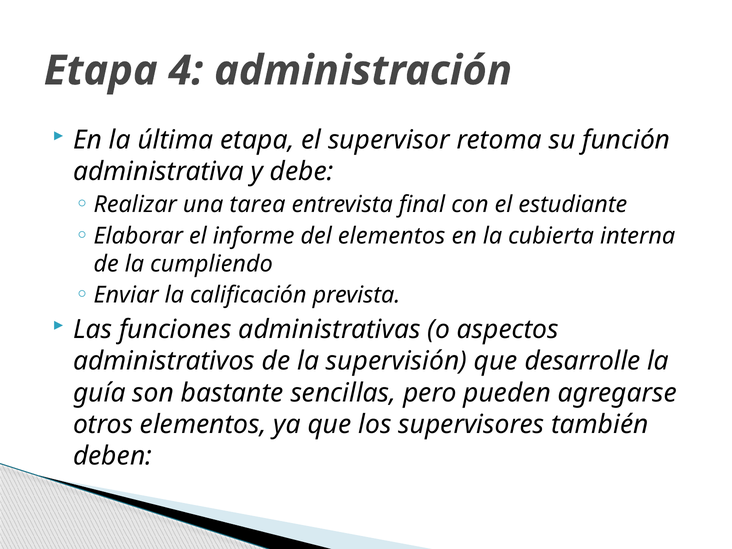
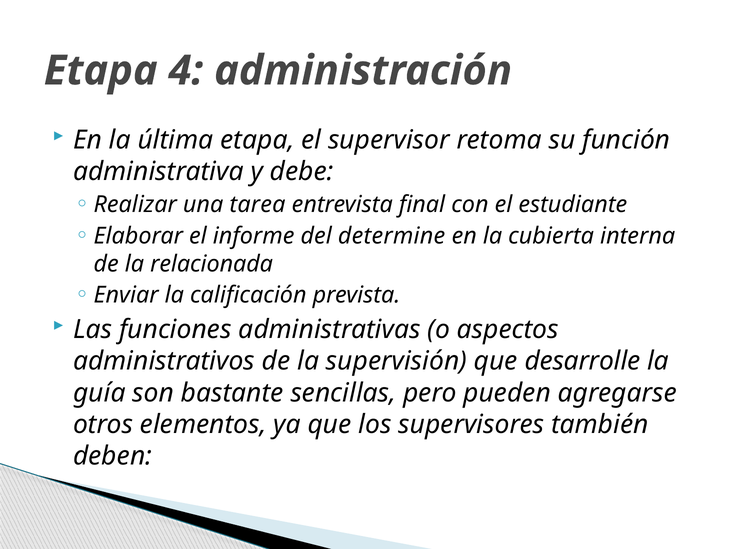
del elementos: elementos -> determine
cumpliendo: cumpliendo -> relacionada
